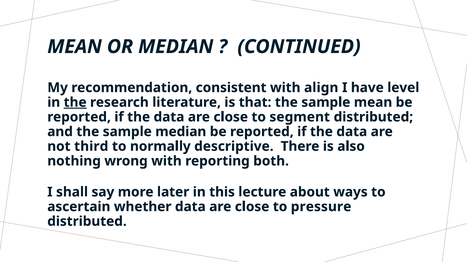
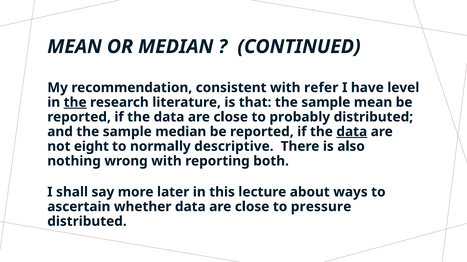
align: align -> refer
segment: segment -> probably
data at (352, 132) underline: none -> present
third: third -> eight
